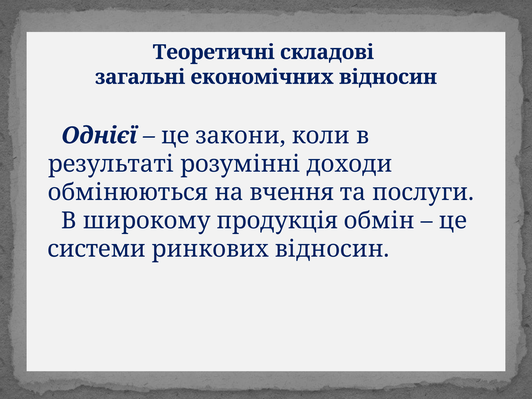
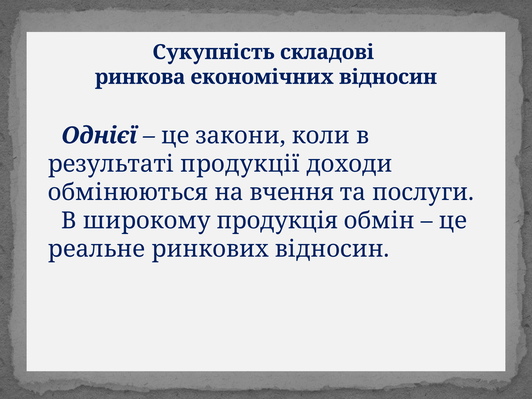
Теоретичні: Теоретичні -> Сукупність
загальні: загальні -> ринкова
розумінні: розумінні -> продукції
системи: системи -> реальне
